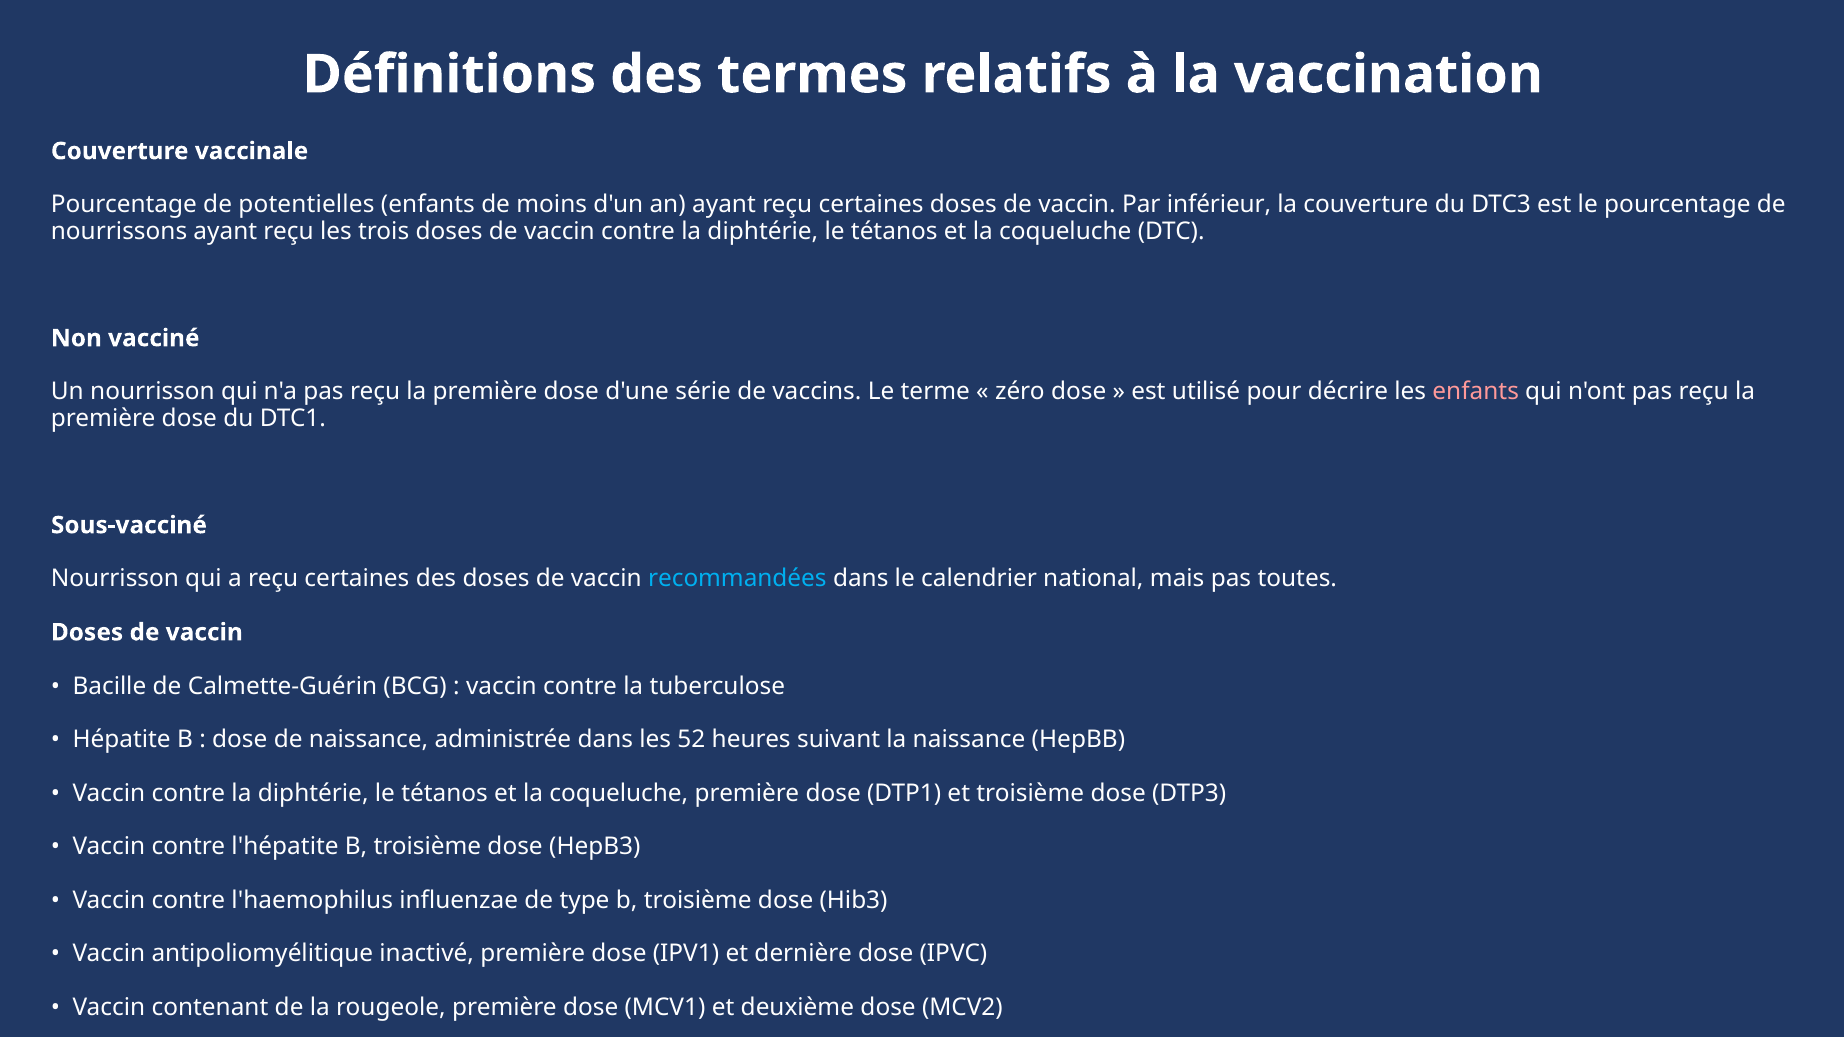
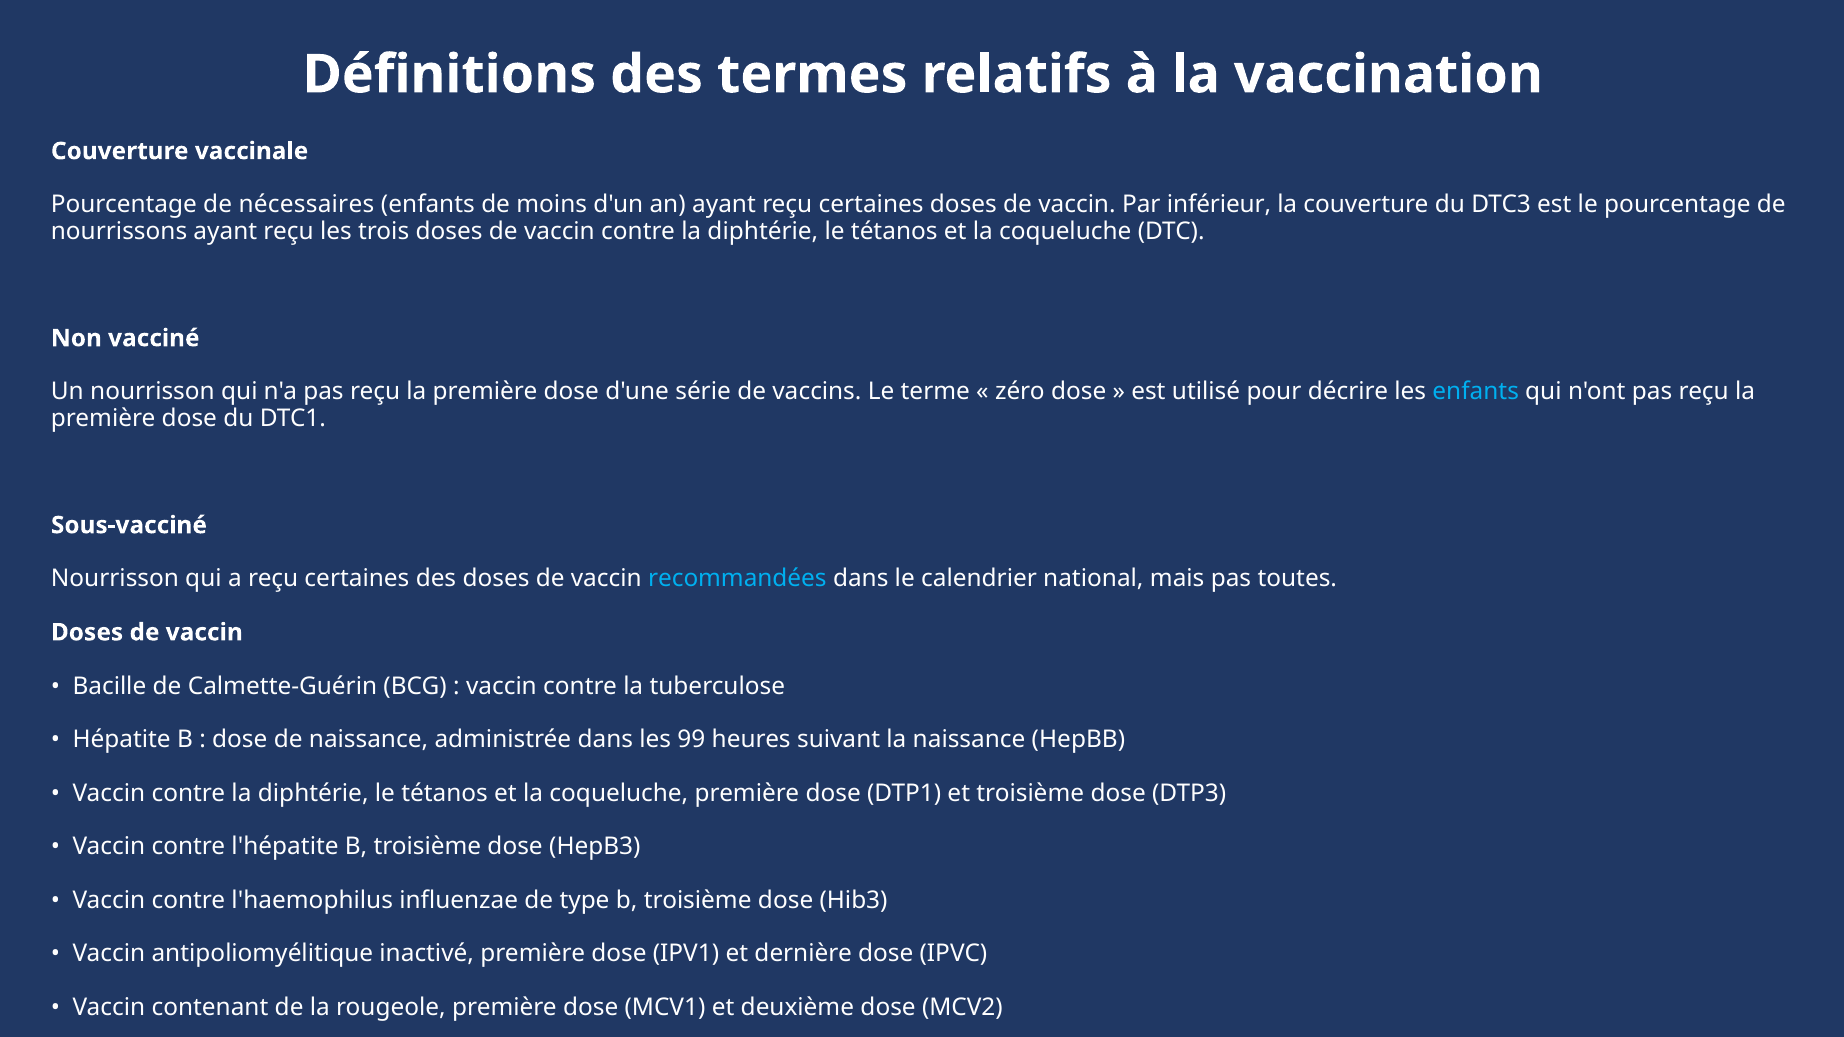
potentielles: potentielles -> nécessaires
enfants at (1476, 392) colour: pink -> light blue
52: 52 -> 99
